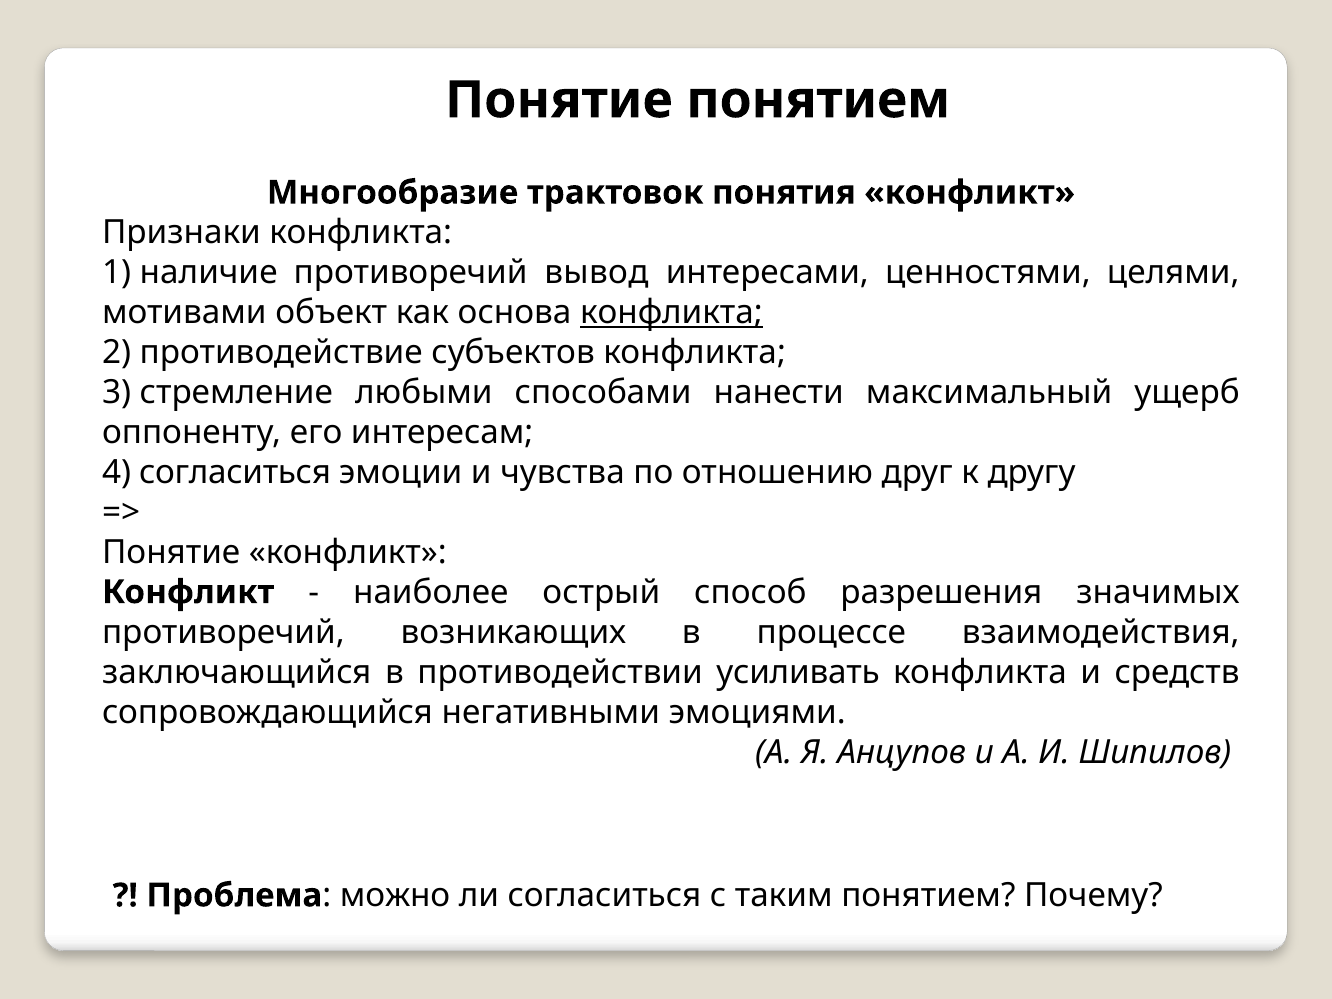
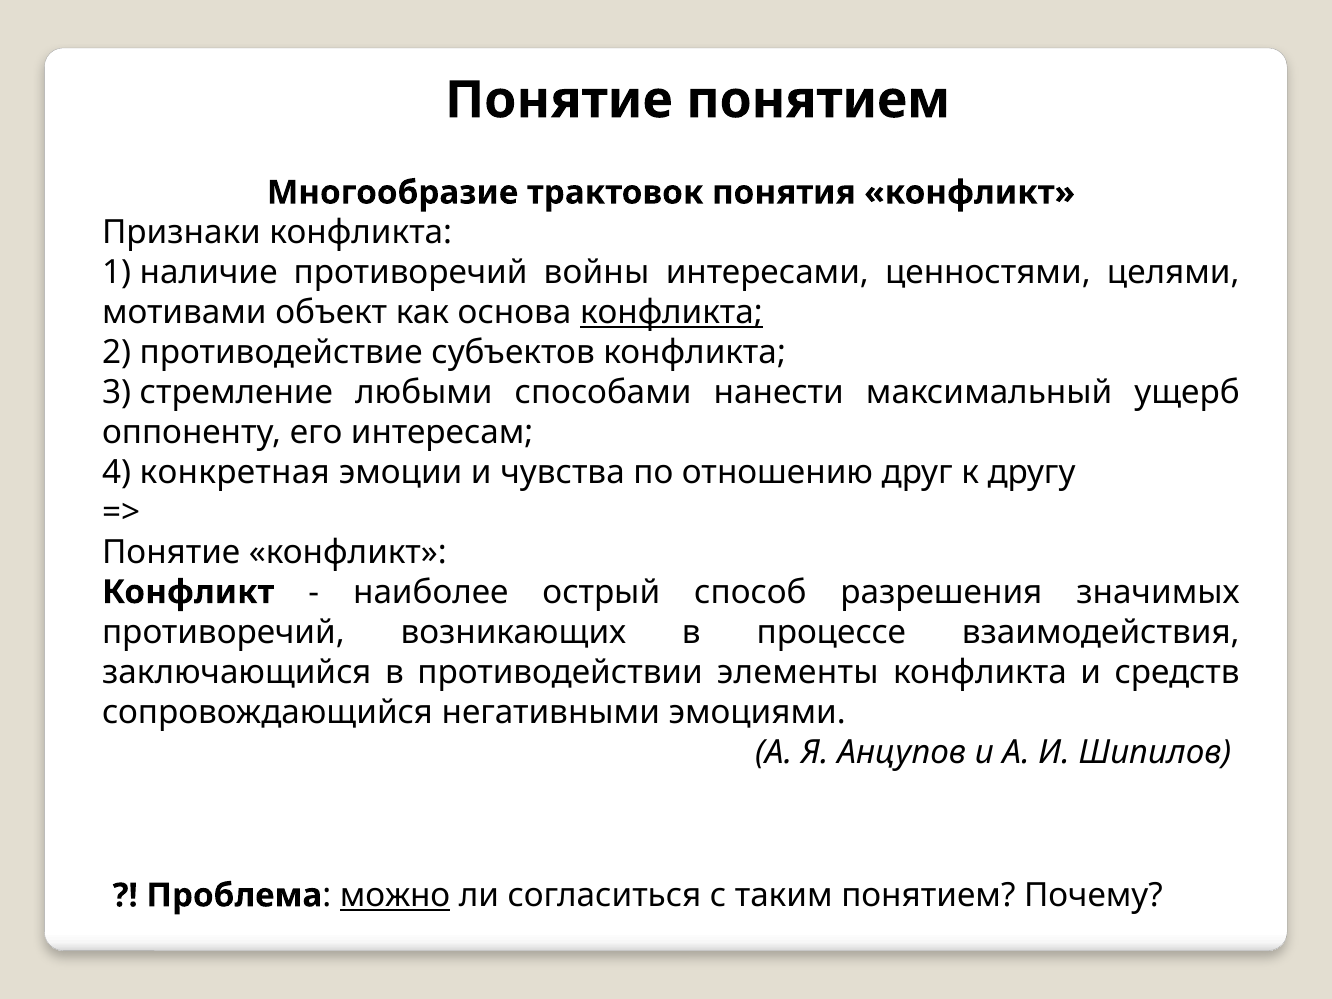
вывод: вывод -> войны
4 согласиться: согласиться -> конкретная
усиливать: усиливать -> элементы
можно underline: none -> present
